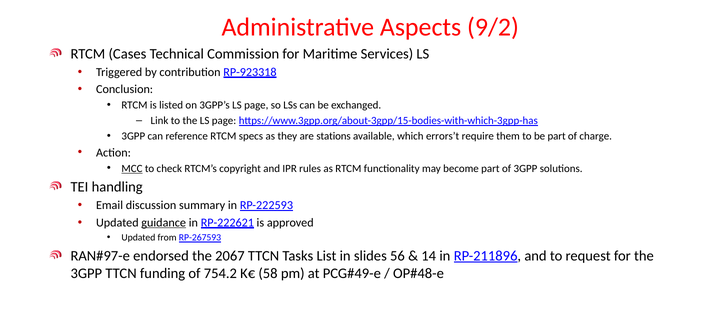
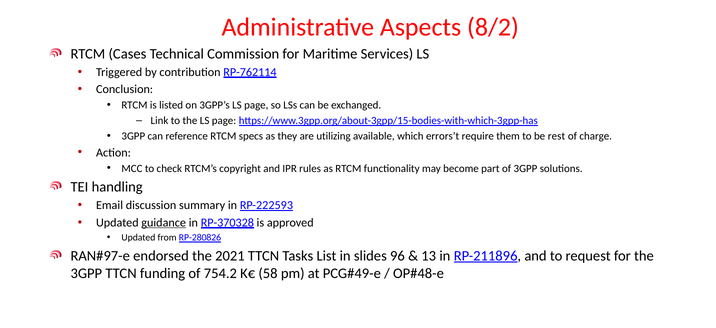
9/2: 9/2 -> 8/2
RP-923318: RP-923318 -> RP-762114
stations: stations -> utilizing
be part: part -> rest
MCC underline: present -> none
RP-222621: RP-222621 -> RP-370328
RP-267593: RP-267593 -> RP-280826
2067: 2067 -> 2021
56: 56 -> 96
14: 14 -> 13
